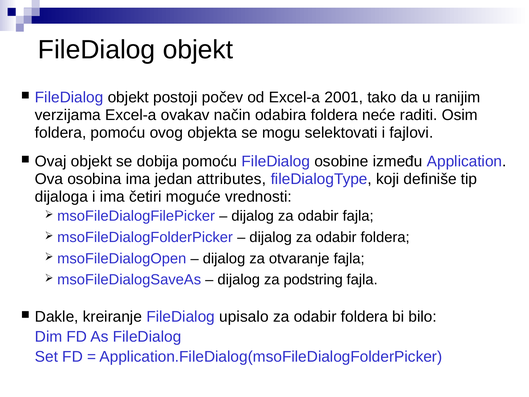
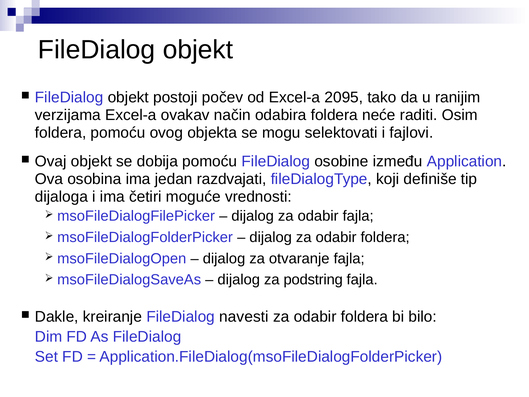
2001: 2001 -> 2095
attributes: attributes -> razdvajati
upisalo: upisalo -> navesti
